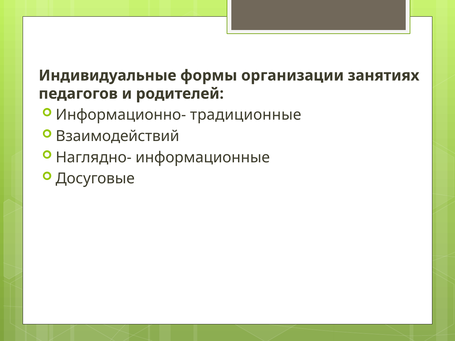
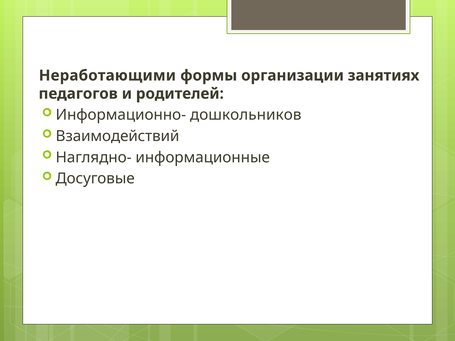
Индивидуальные: Индивидуальные -> Неработающими
традиционные: традиционные -> дошкольников
